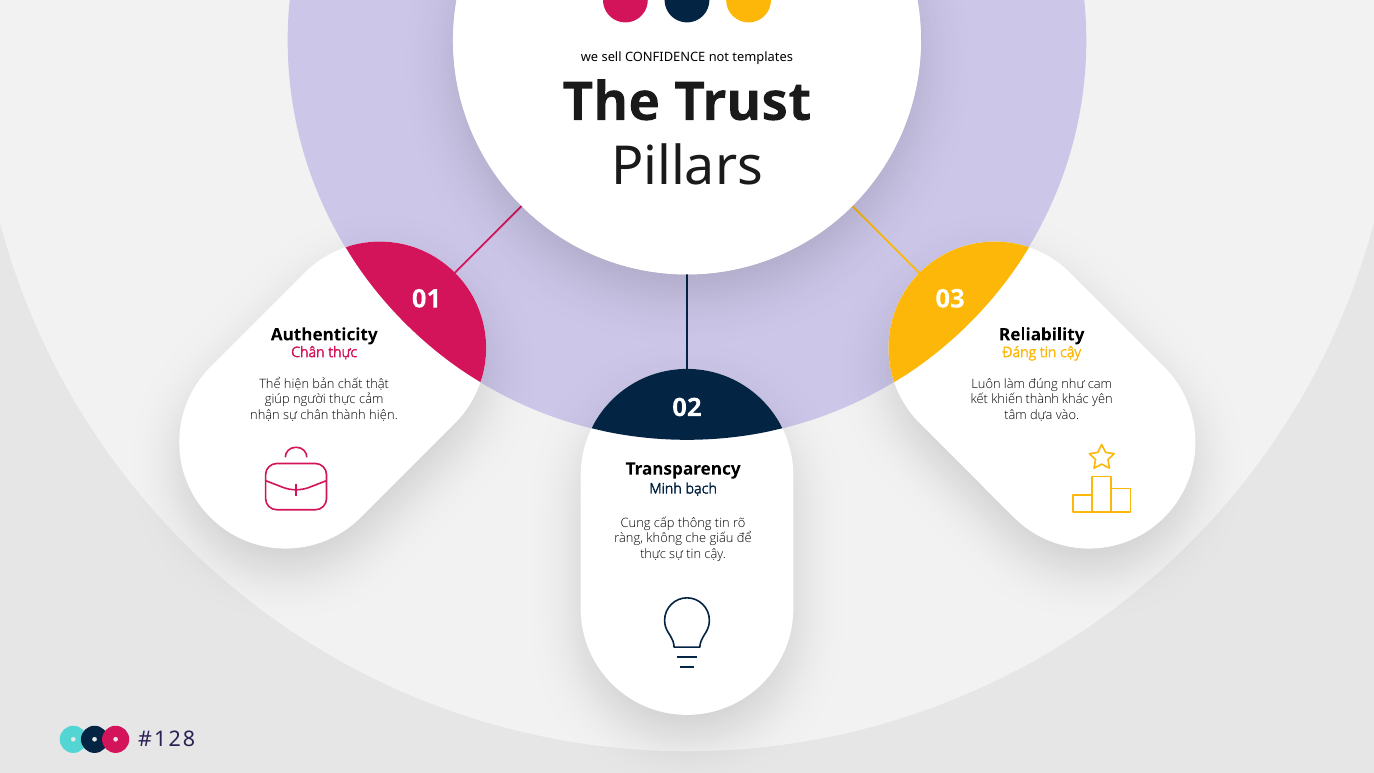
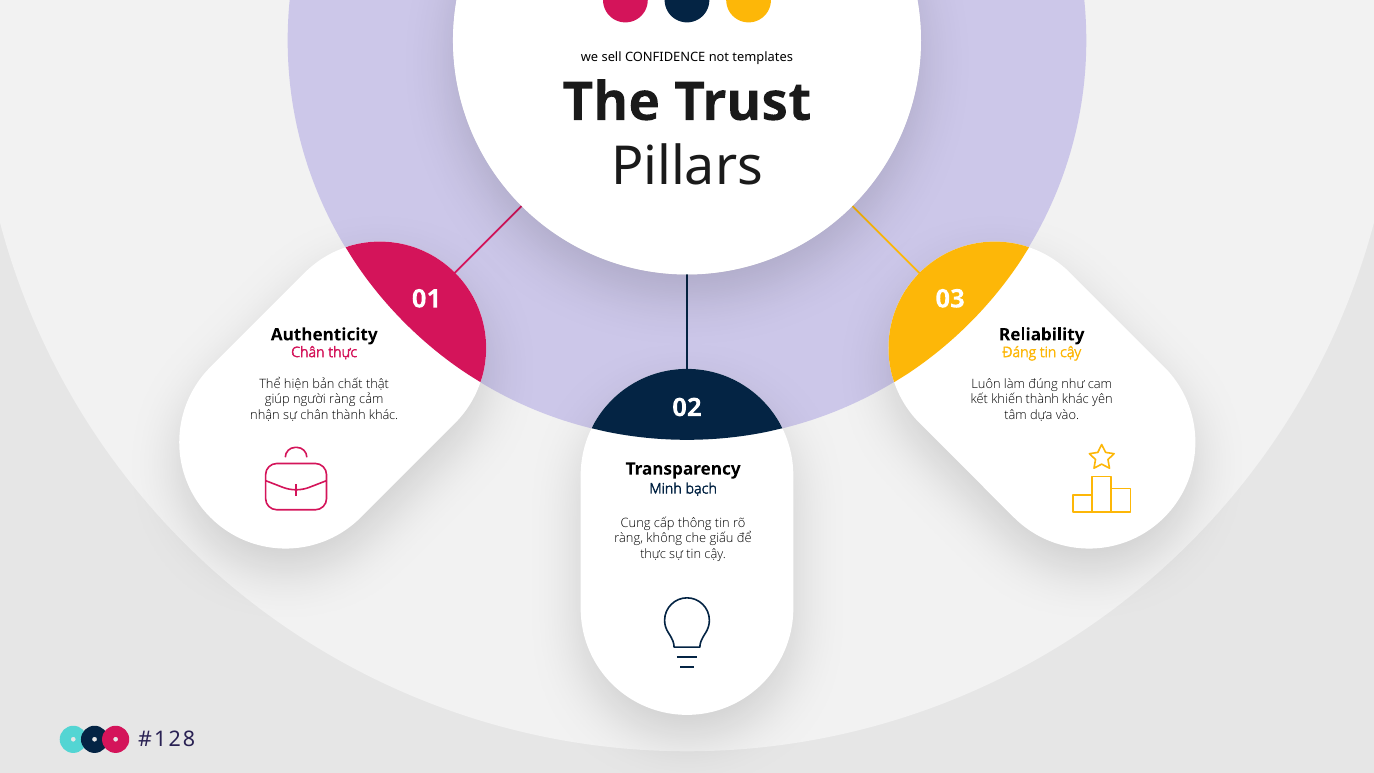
người thực: thực -> ràng
chân thành hiện: hiện -> khác
